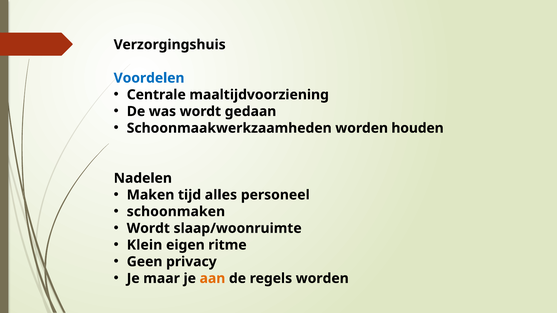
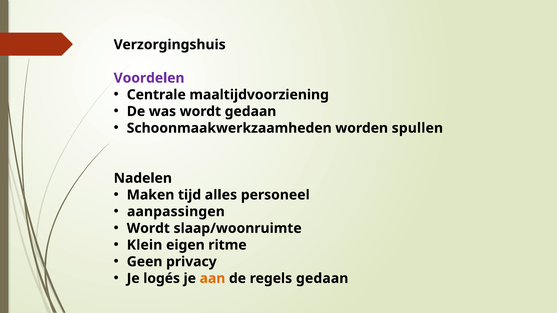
Voordelen colour: blue -> purple
houden: houden -> spullen
schoonmaken: schoonmaken -> aanpassingen
maar: maar -> logés
regels worden: worden -> gedaan
